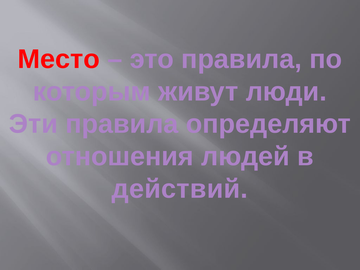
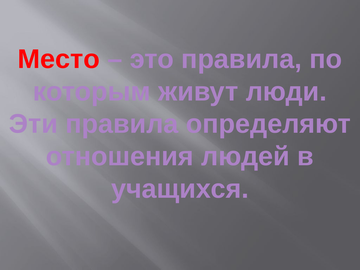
действий: действий -> учащихся
